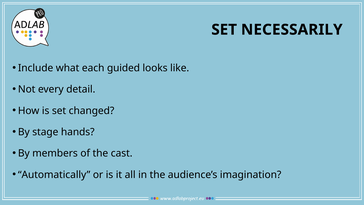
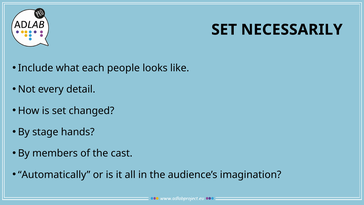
guided: guided -> people
